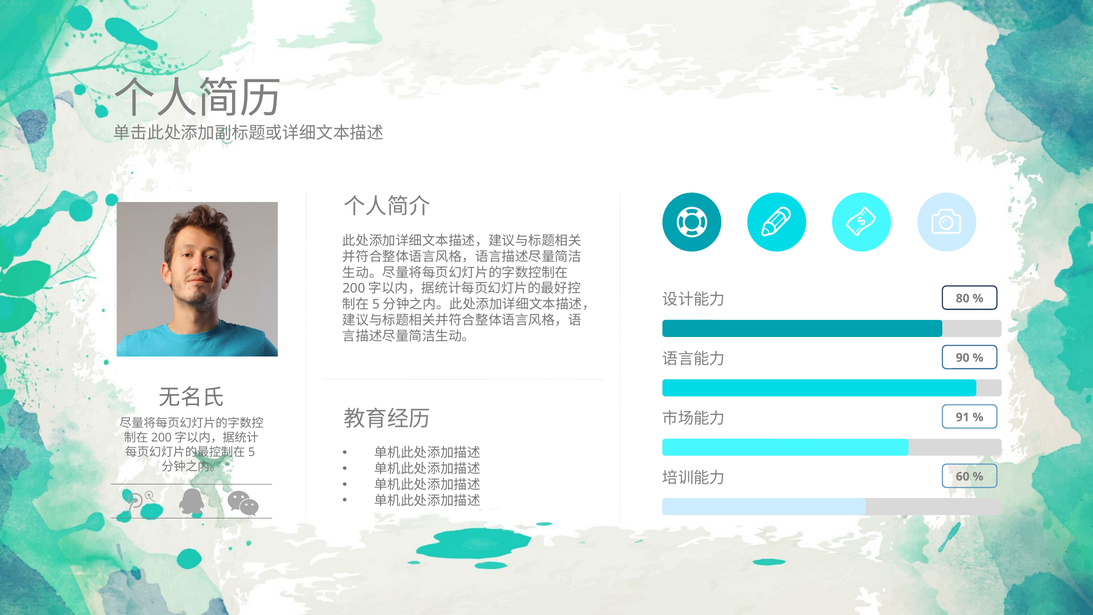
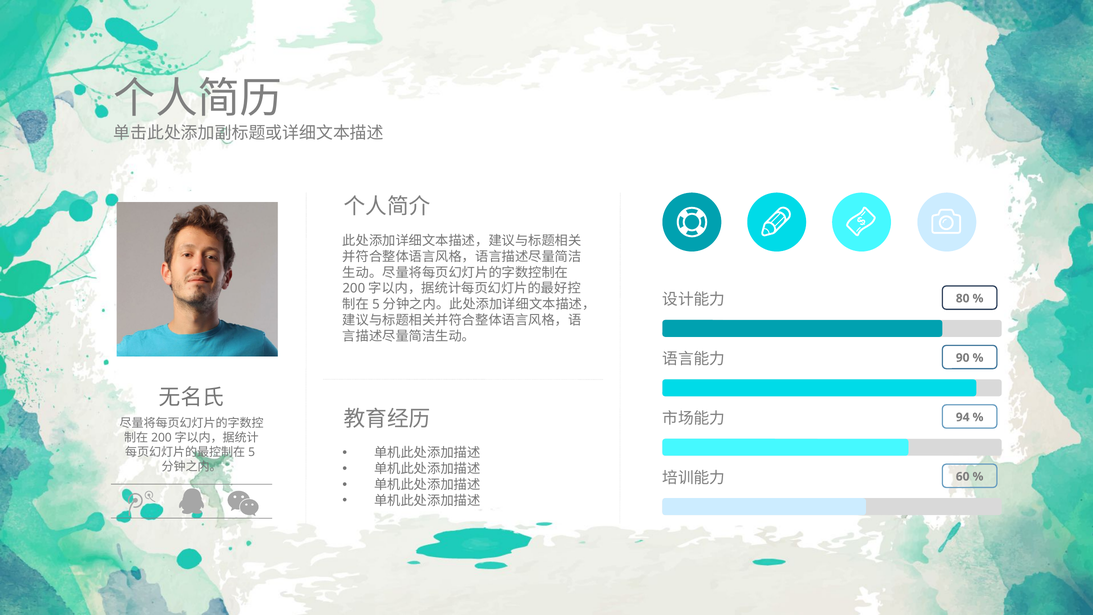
91: 91 -> 94
